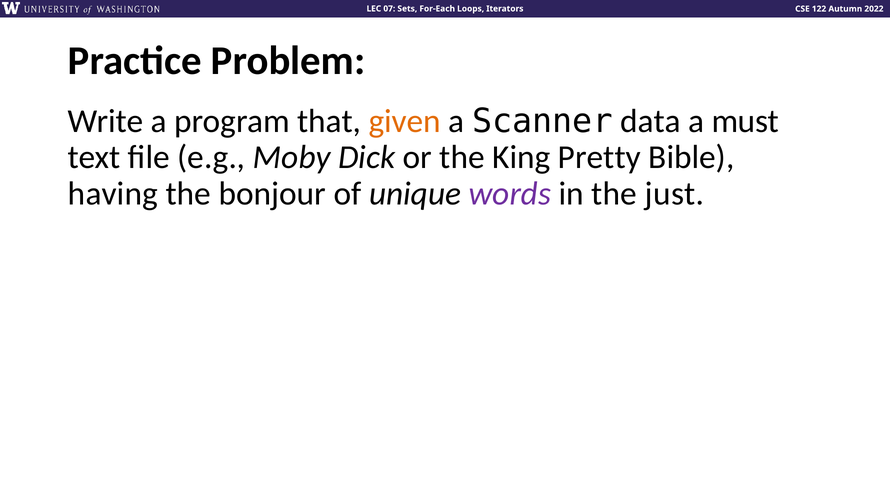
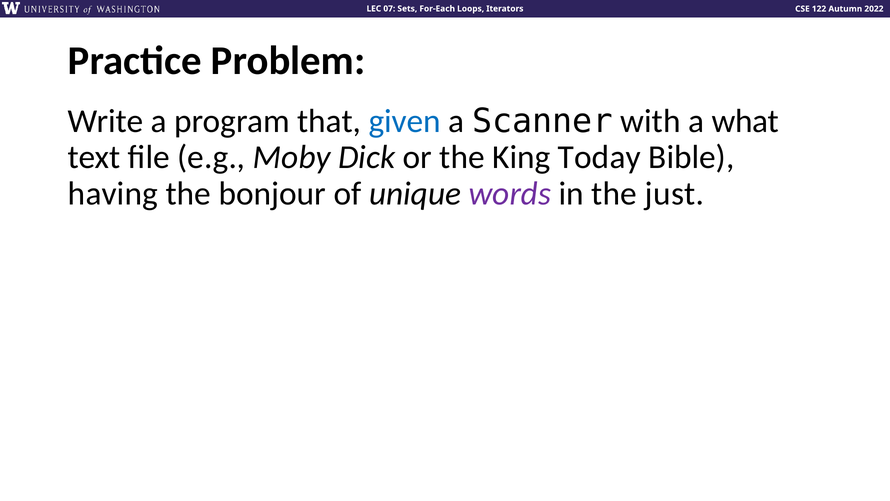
given colour: orange -> blue
data: data -> with
must: must -> what
Pretty: Pretty -> Today
